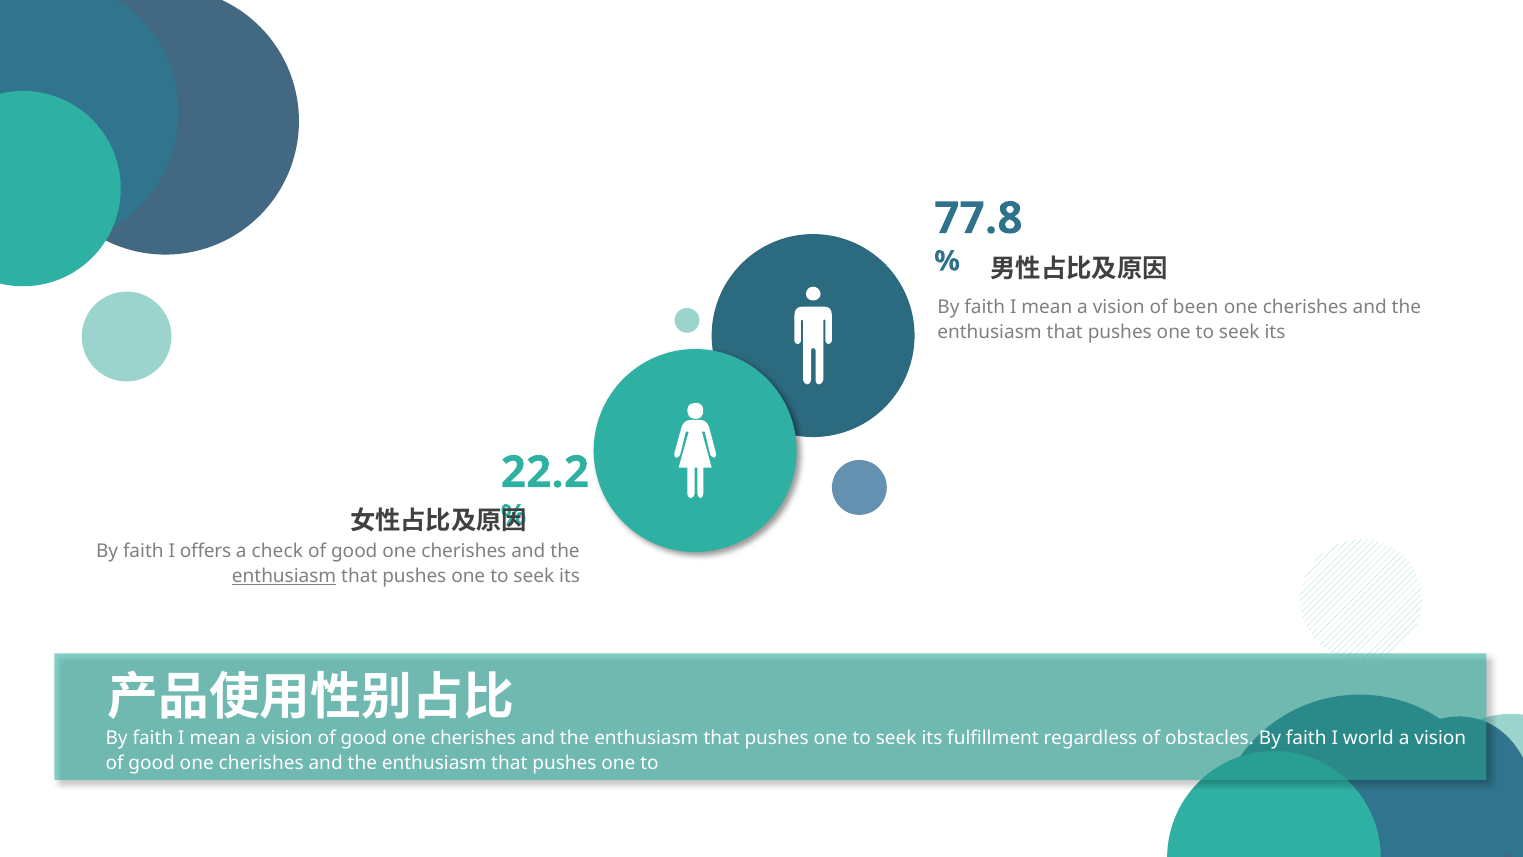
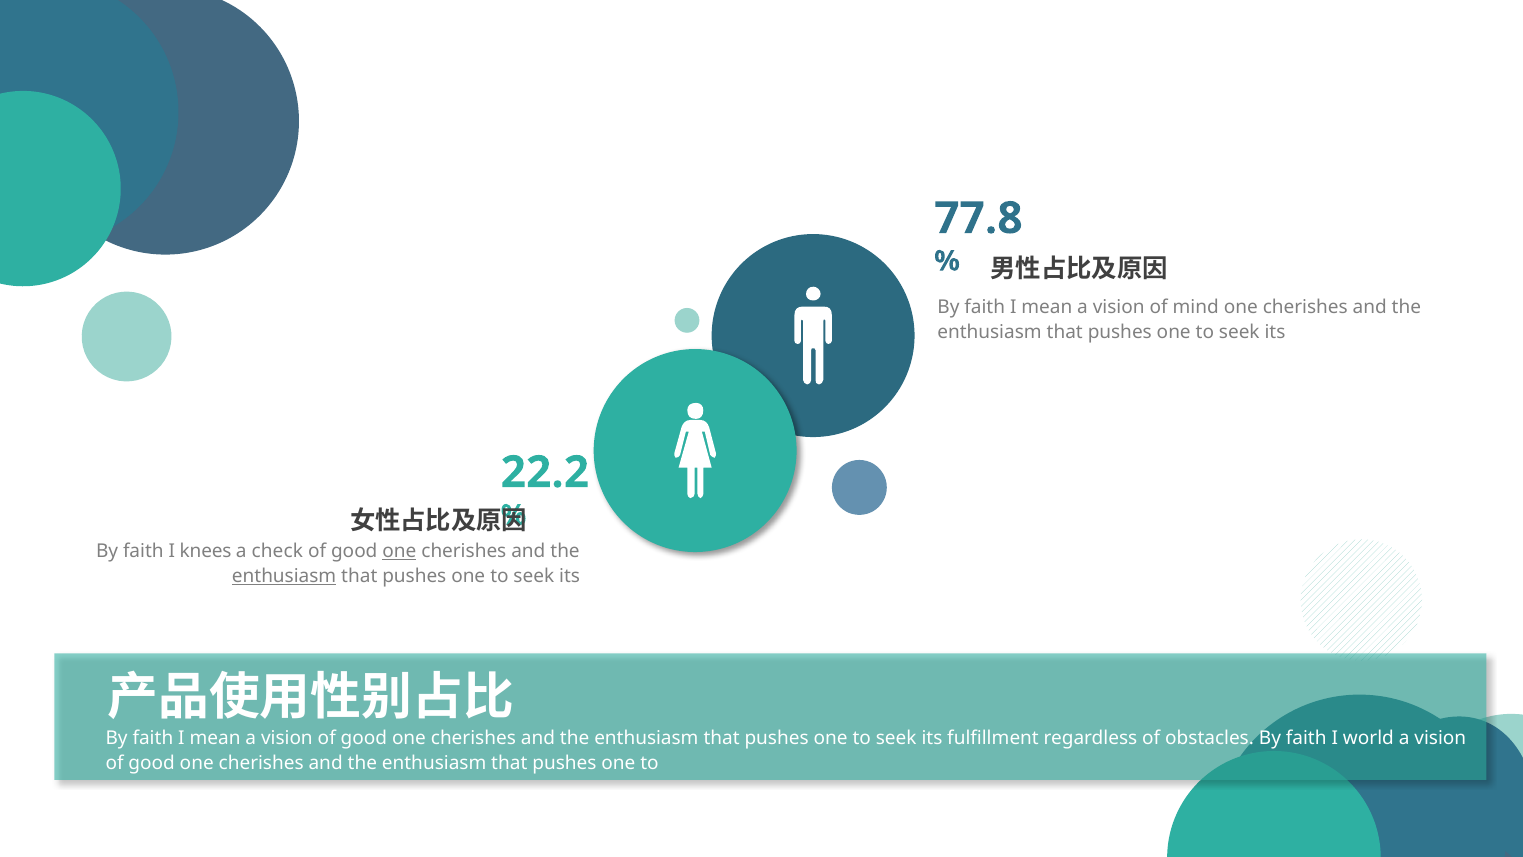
been: been -> mind
offers: offers -> knees
one at (399, 551) underline: none -> present
